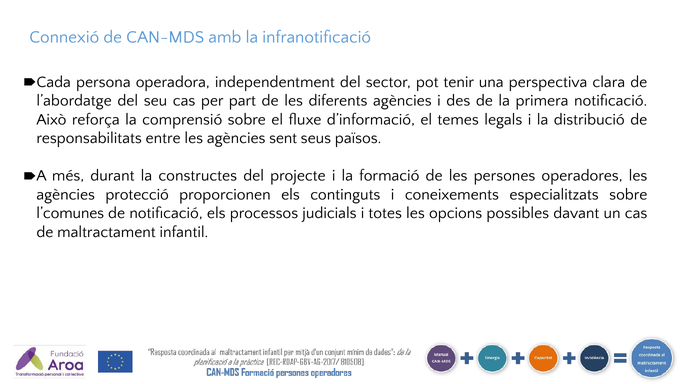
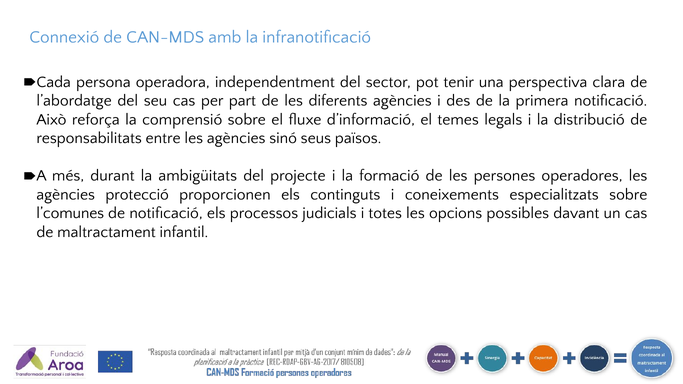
sent: sent -> sinó
constructes: constructes -> ambigüitats
